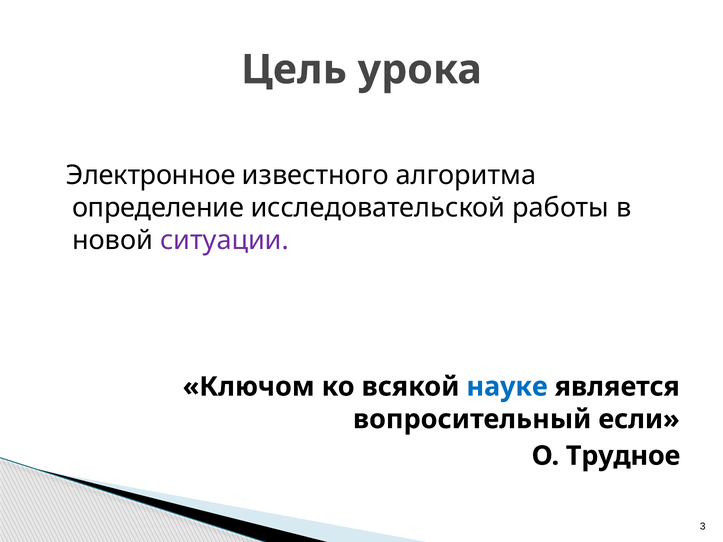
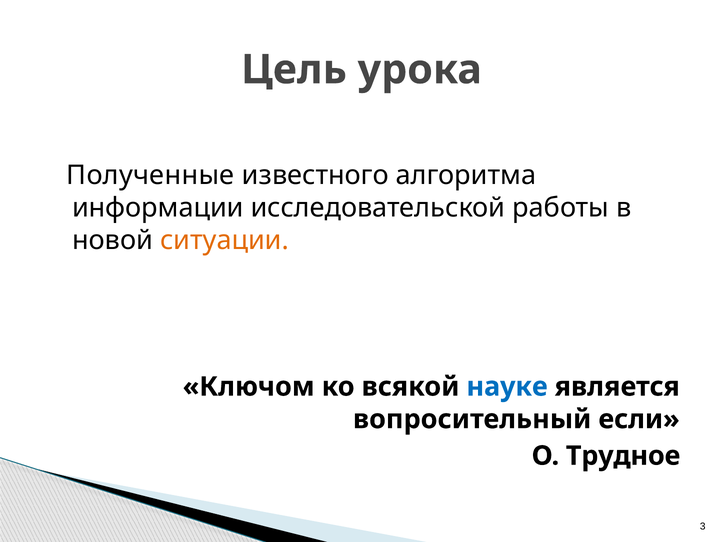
Электронное: Электронное -> Полученные
определение: определение -> информации
ситуации colour: purple -> orange
